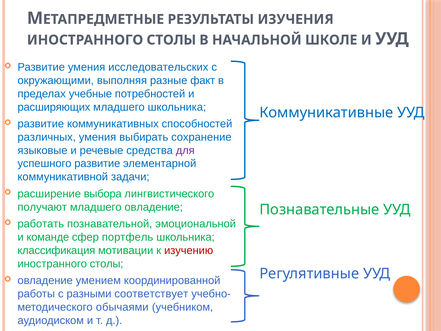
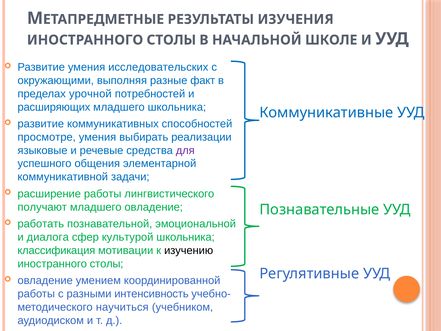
учебные: учебные -> урочной
различных: различных -> просмотре
сохранение: сохранение -> реализации
успешного развитие: развитие -> общения
расширение выбора: выбора -> работы
команде: команде -> диалога
портфель: портфель -> культурой
изучению colour: red -> black
соответствует: соответствует -> интенсивность
обычаями: обычаями -> научиться
